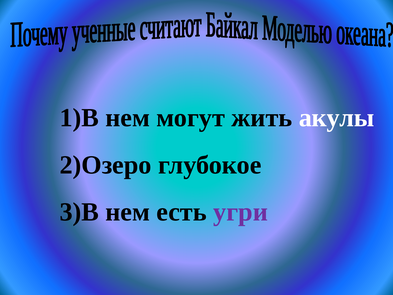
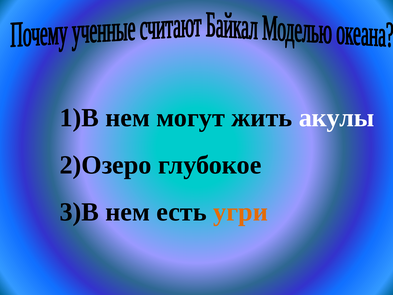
угри colour: purple -> orange
